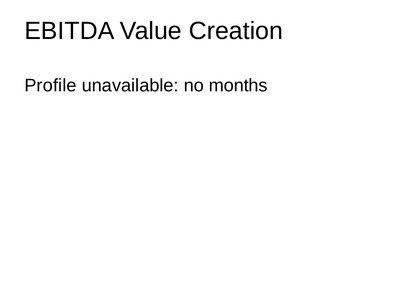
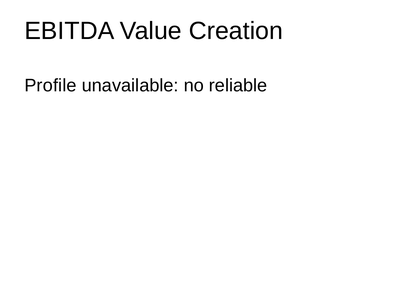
months: months -> reliable
